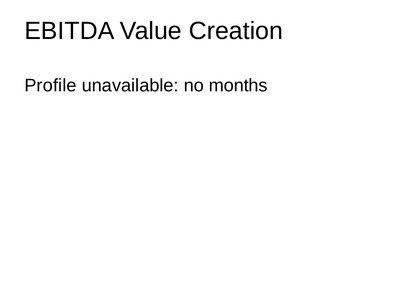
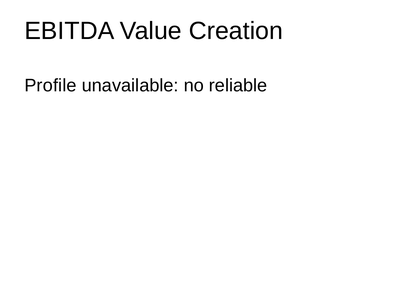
months: months -> reliable
